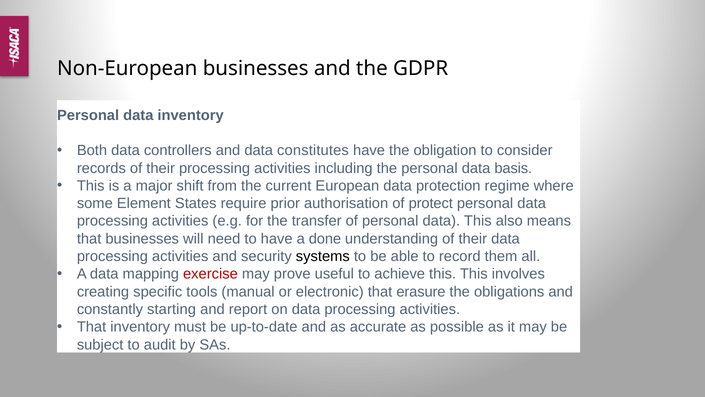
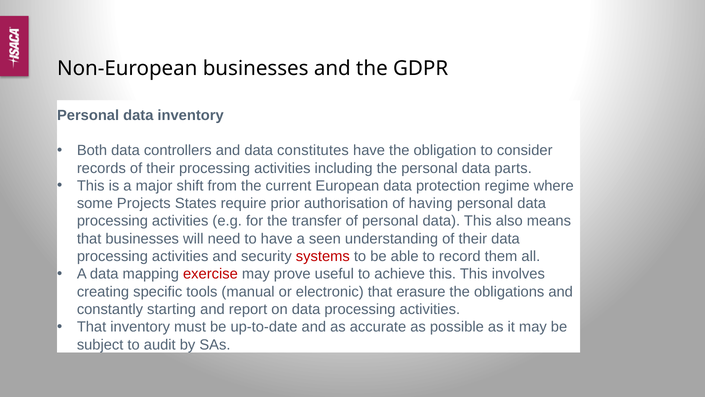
basis: basis -> parts
Element: Element -> Projects
protect: protect -> having
done: done -> seen
systems colour: black -> red
